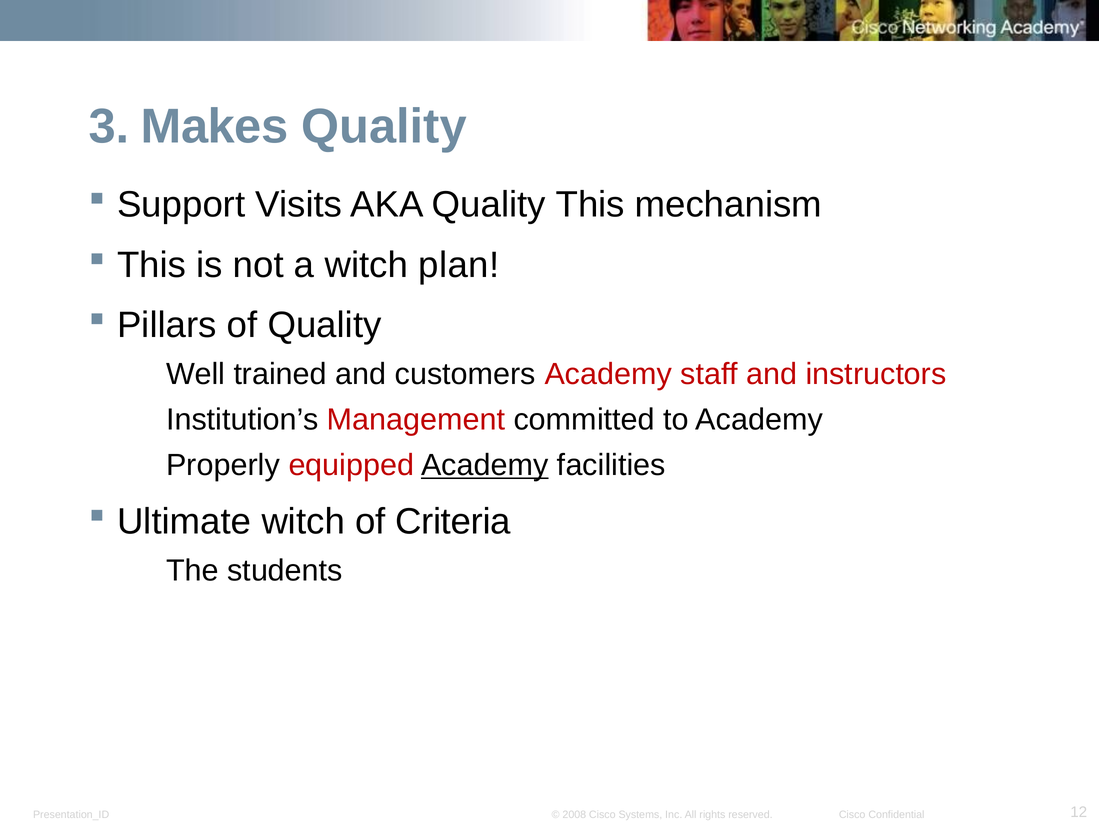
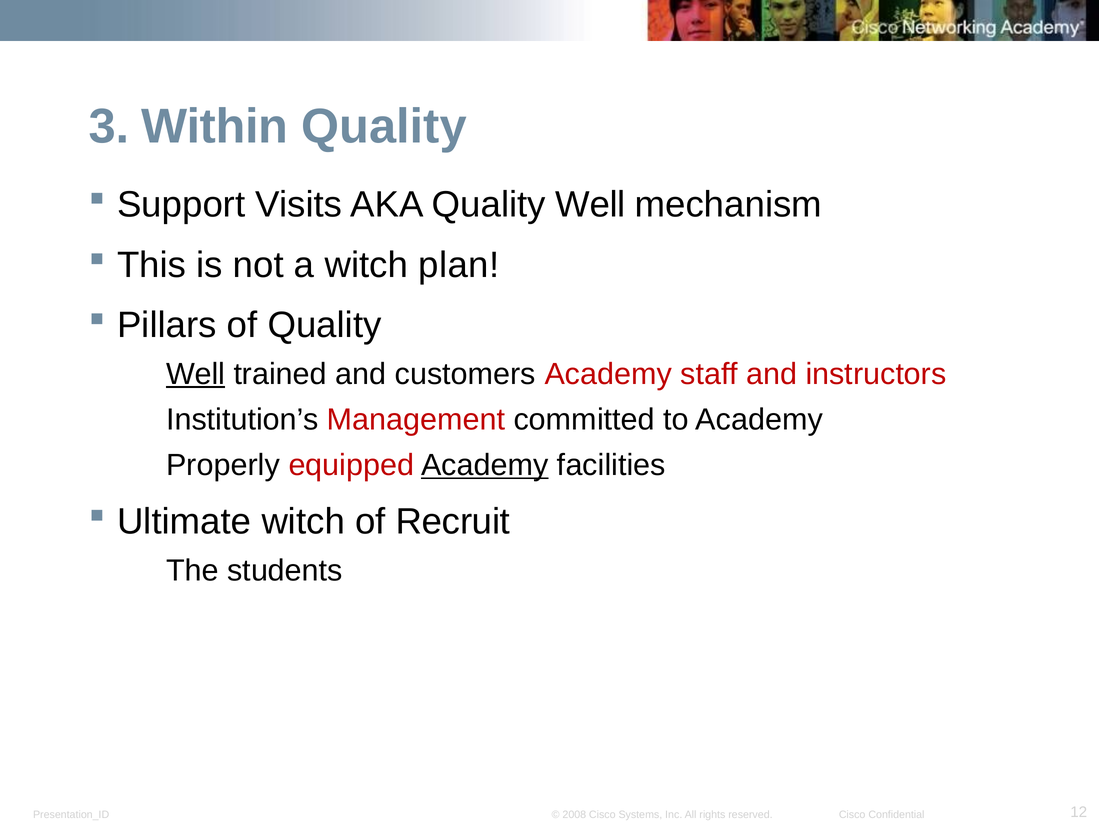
Makes: Makes -> Within
AKA Quality This: This -> Well
Well at (196, 374) underline: none -> present
Criteria: Criteria -> Recruit
